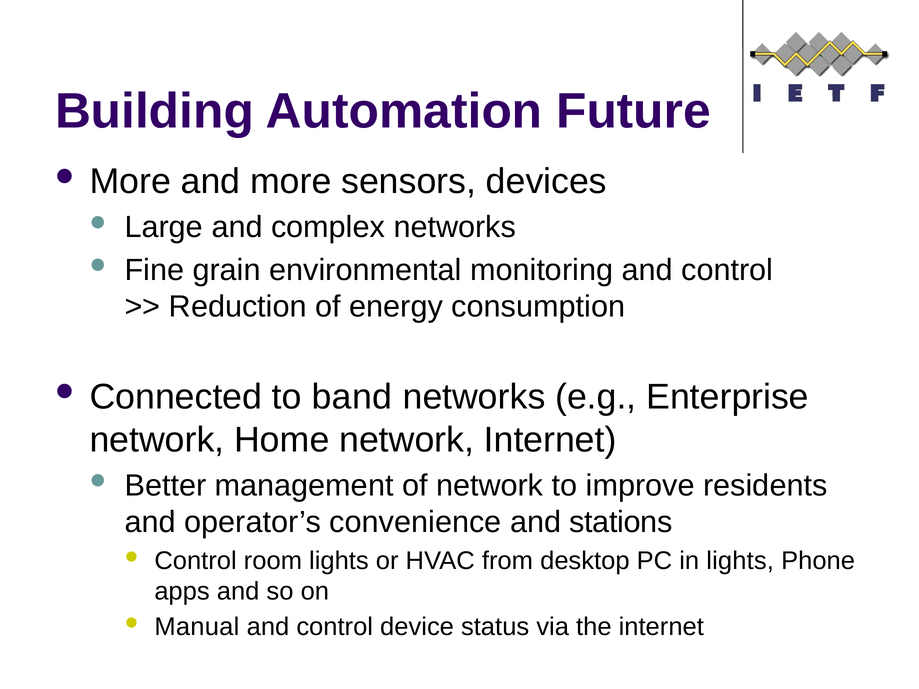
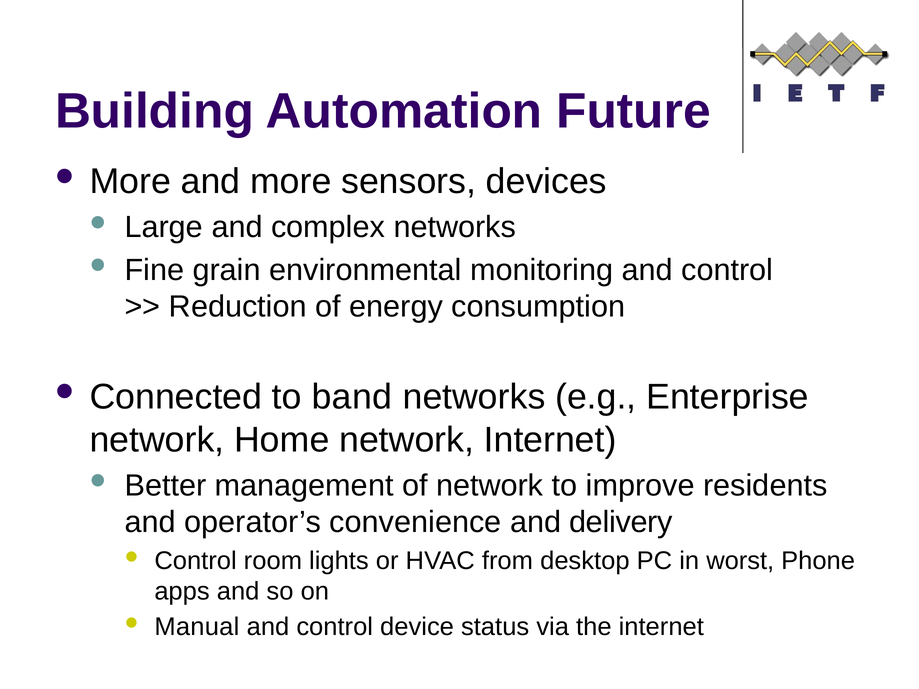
stations: stations -> delivery
in lights: lights -> worst
